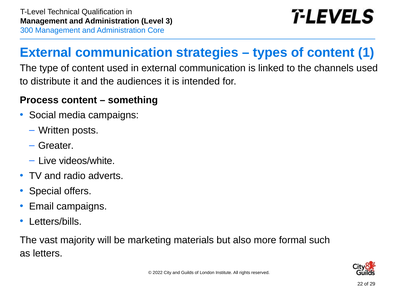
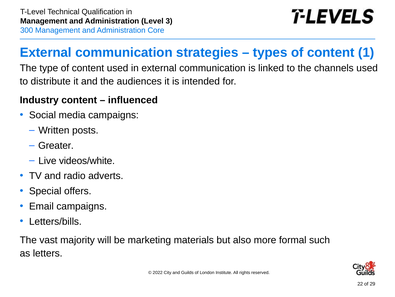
Process: Process -> Industry
something: something -> influenced
